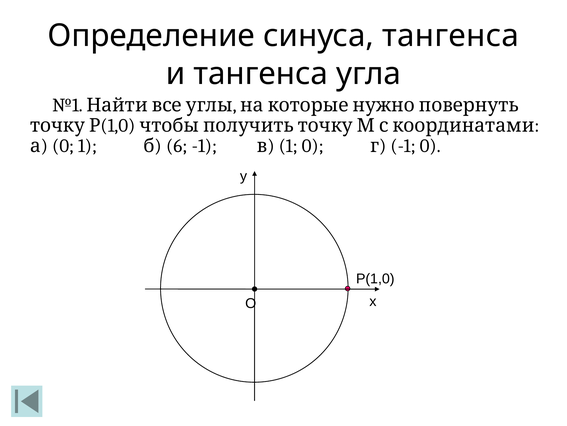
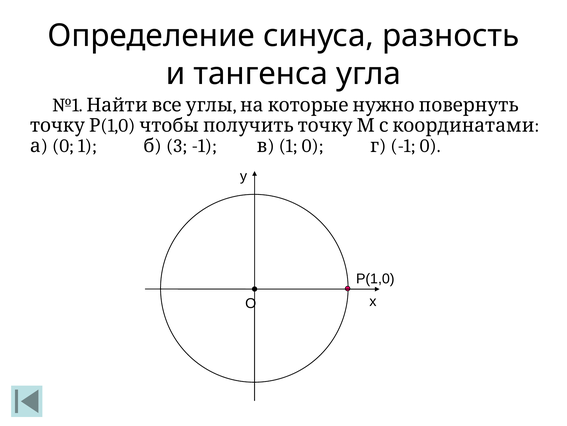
синуса тангенса: тангенса -> разность
6: 6 -> 3
